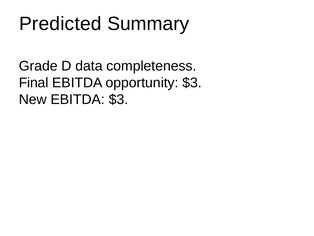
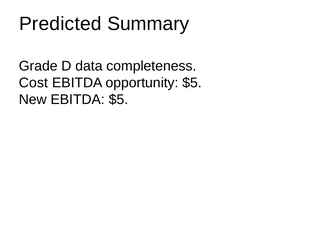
Final: Final -> Cost
opportunity $3: $3 -> $5
EBITDA $3: $3 -> $5
